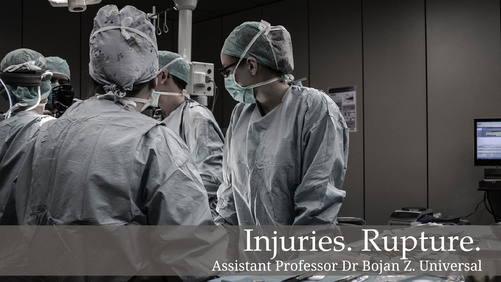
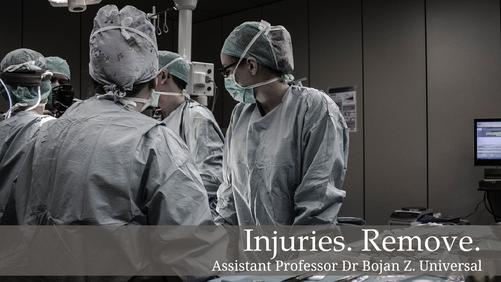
Rupture: Rupture -> Remove
